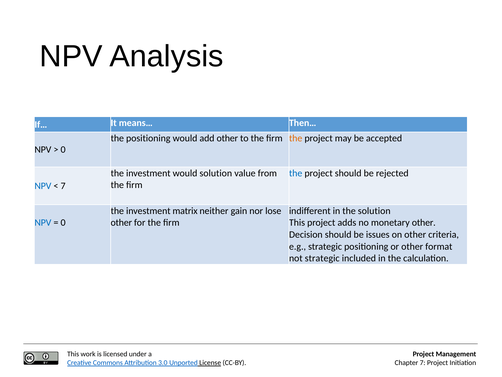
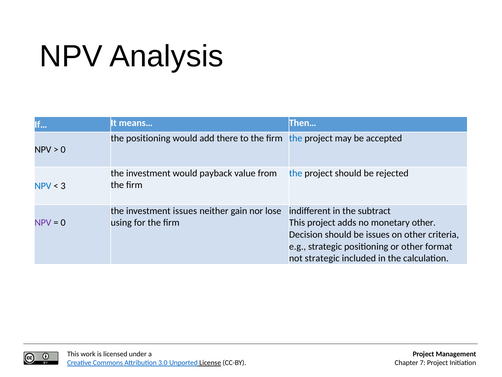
add other: other -> there
the at (296, 138) colour: orange -> blue
would solution: solution -> payback
7 at (63, 186): 7 -> 3
investment matrix: matrix -> issues
the solution: solution -> subtract
NPV at (43, 222) colour: blue -> purple
other at (121, 222): other -> using
